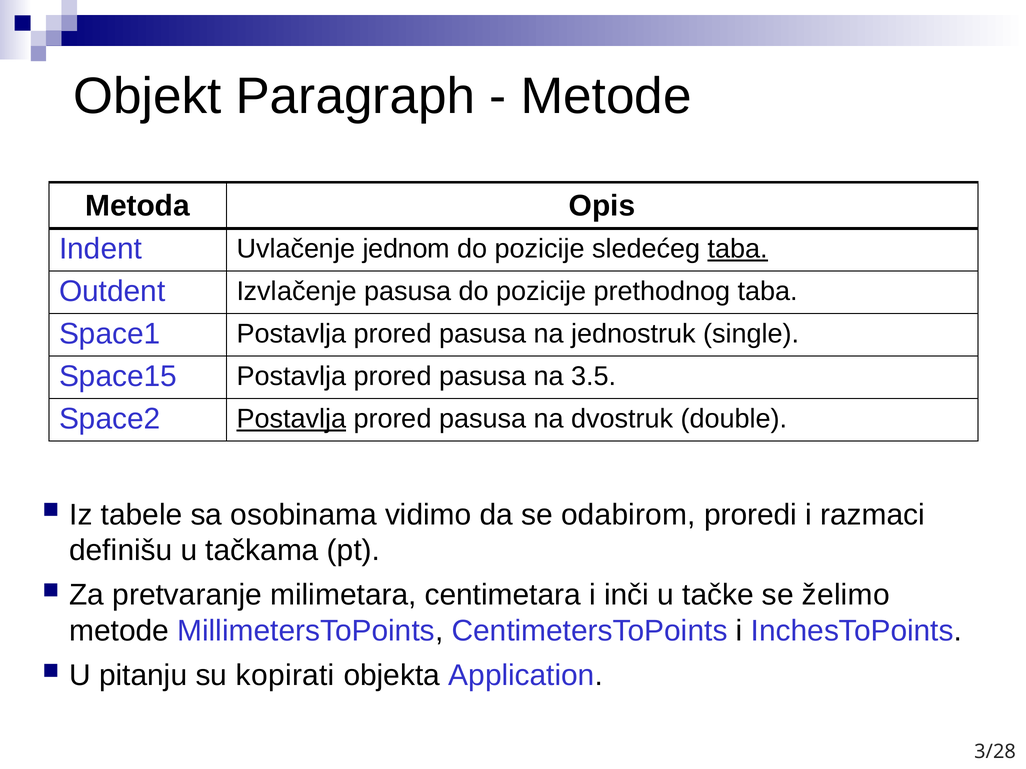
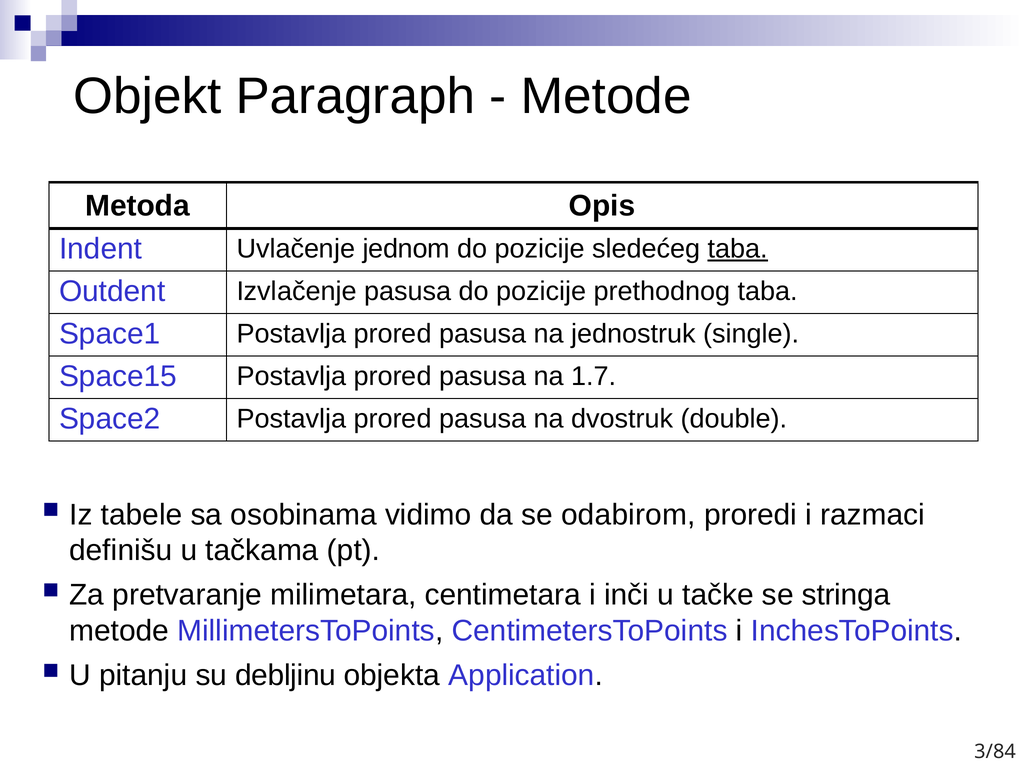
3.5: 3.5 -> 1.7
Postavlja at (291, 419) underline: present -> none
želimo: želimo -> stringa
kopirati: kopirati -> debljinu
3/28: 3/28 -> 3/84
